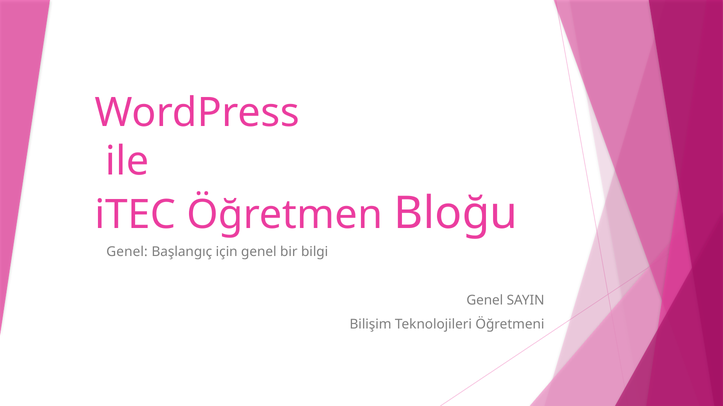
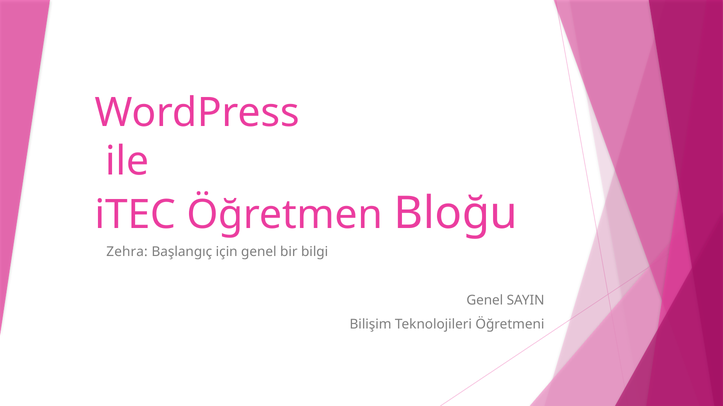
Genel at (127, 252): Genel -> Zehra
